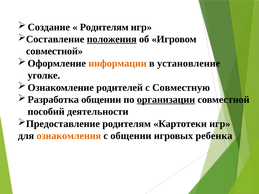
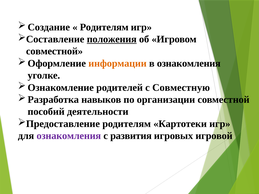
в установление: установление -> ознакомления
общении at (101, 100): общении -> навыков
организации underline: present -> none
ознакомления at (69, 136) colour: orange -> purple
с общении: общении -> развития
ребенка: ребенка -> игровой
